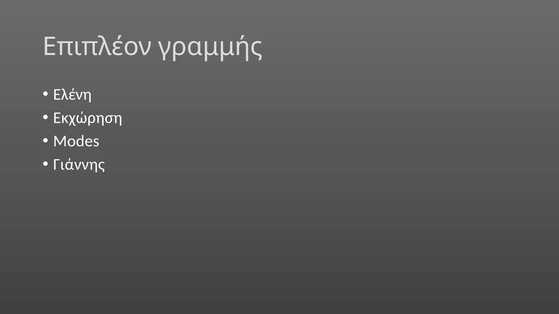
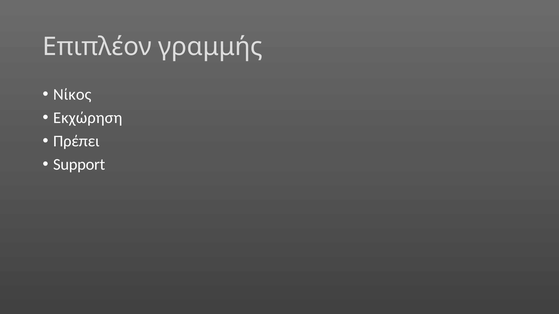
Ελένη: Ελένη -> Νίκος
Modes: Modes -> Πρέπει
Γιάννης: Γιάννης -> Support
